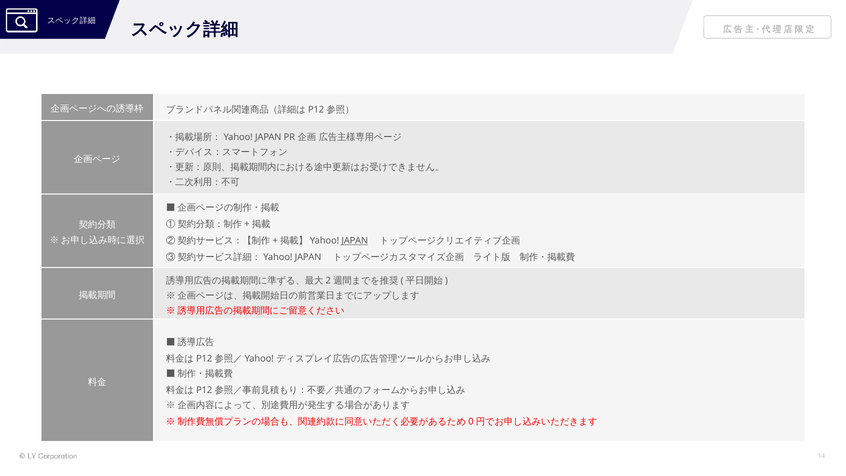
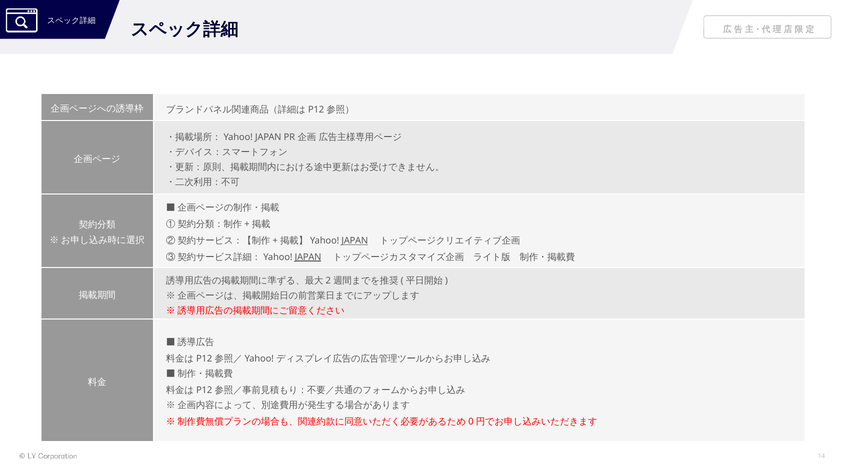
JAPAN at (308, 257) underline: none -> present
